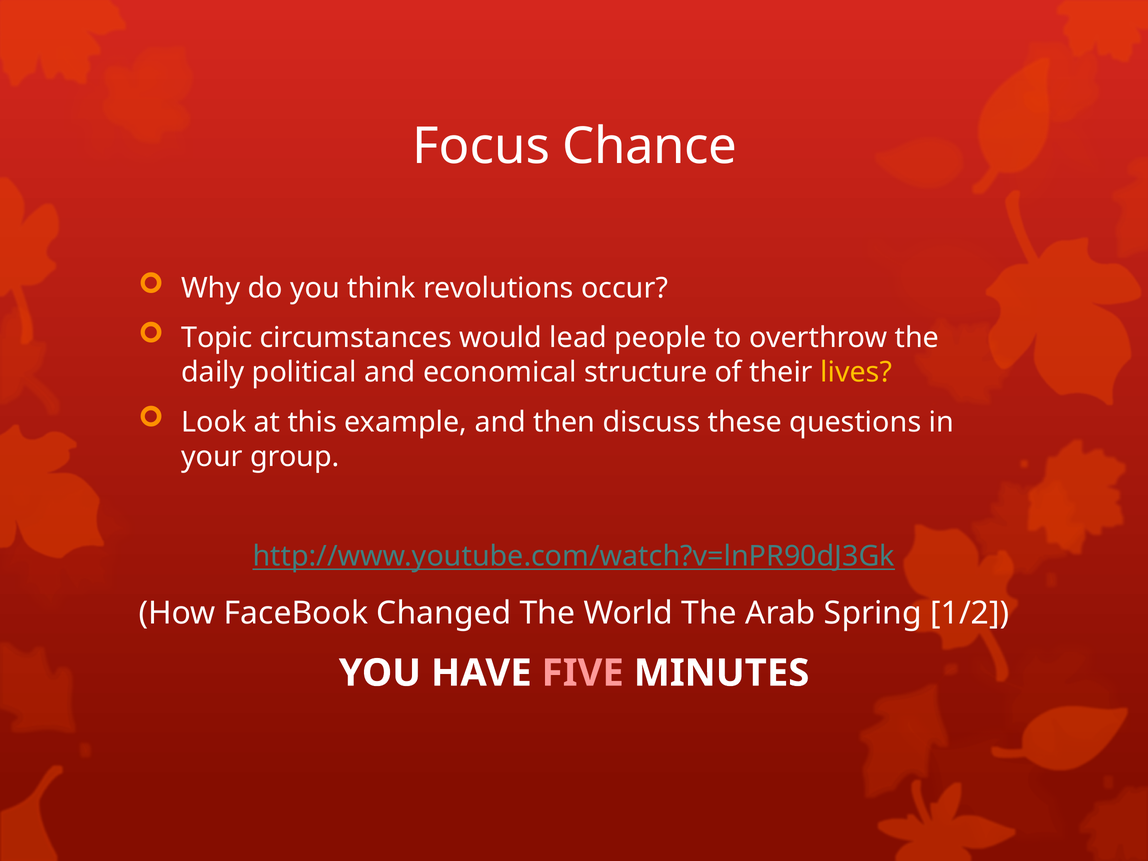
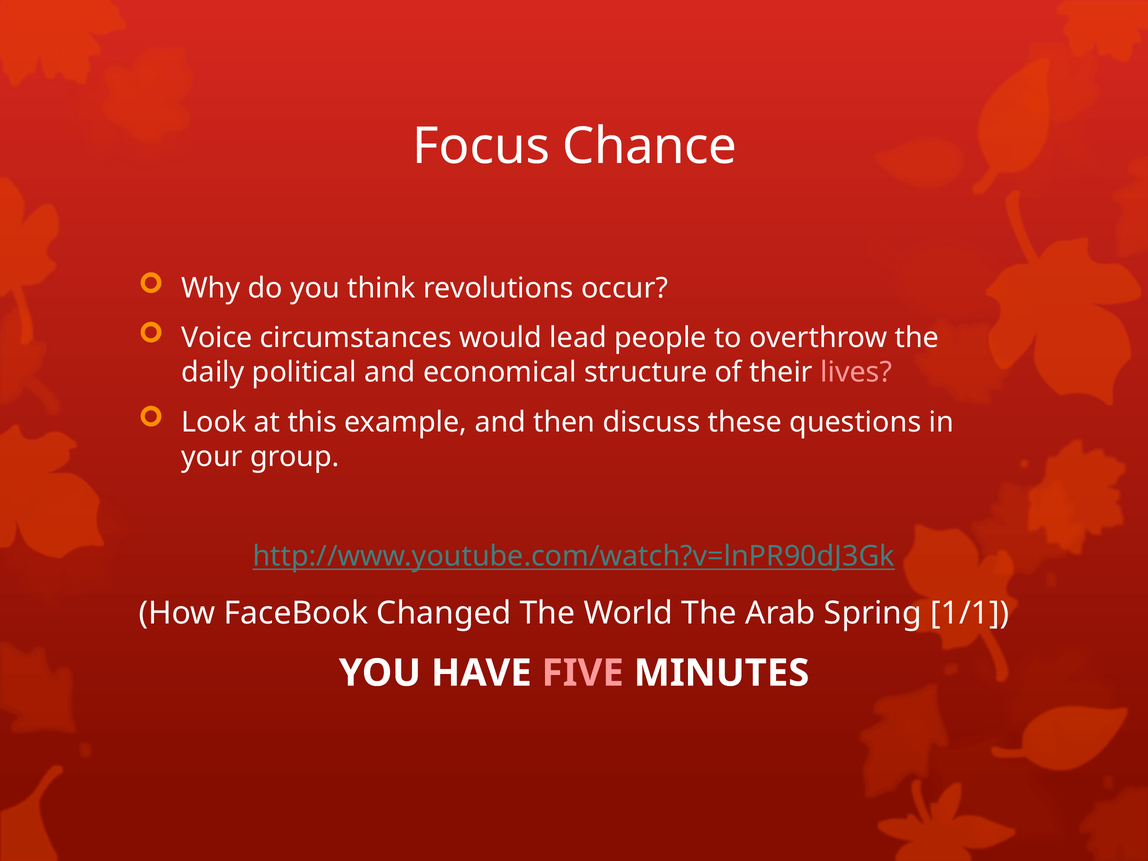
Topic: Topic -> Voice
lives colour: yellow -> pink
1/2: 1/2 -> 1/1
